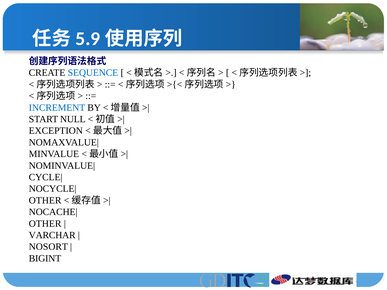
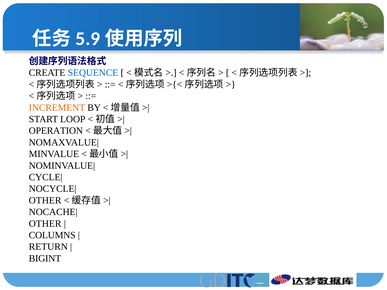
INCREMENT colour: blue -> orange
NULL: NULL -> LOOP
EXCEPTION: EXCEPTION -> OPERATION
VARCHAR: VARCHAR -> COLUMNS
NOSORT: NOSORT -> RETURN
